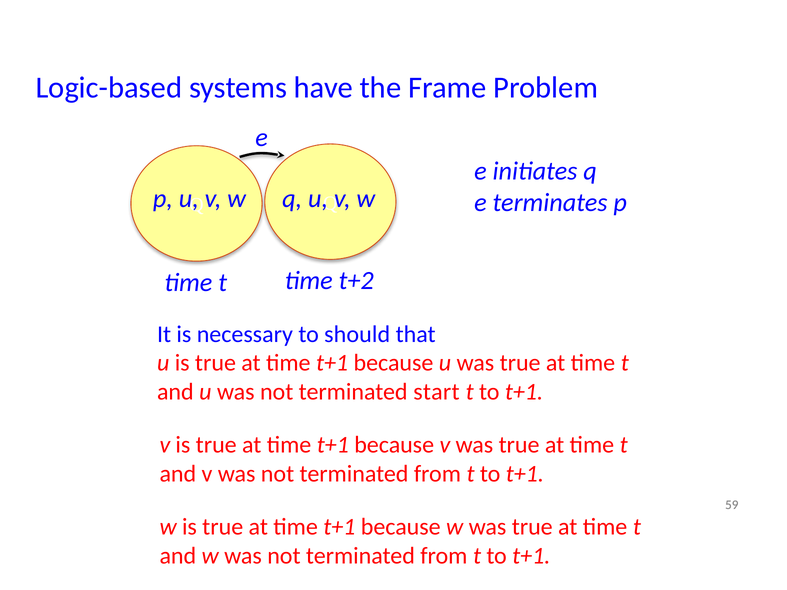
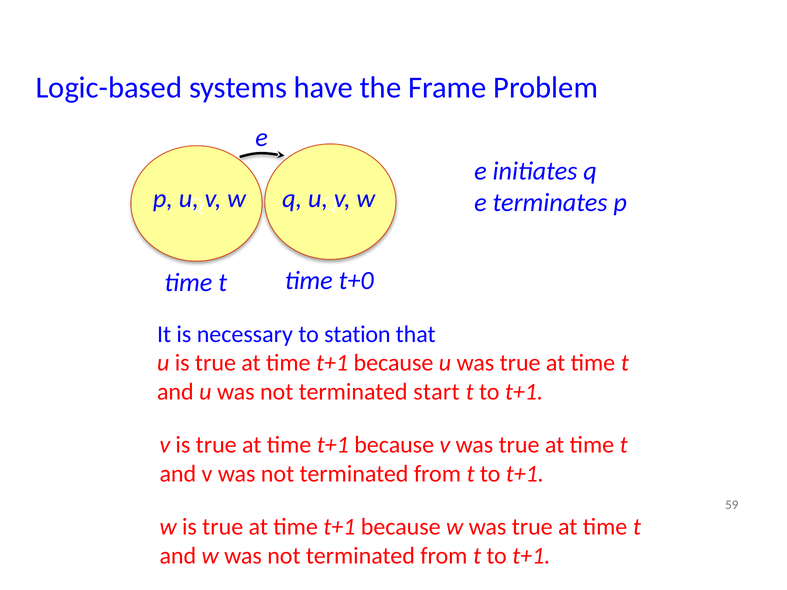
t+2: t+2 -> t+0
should: should -> station
